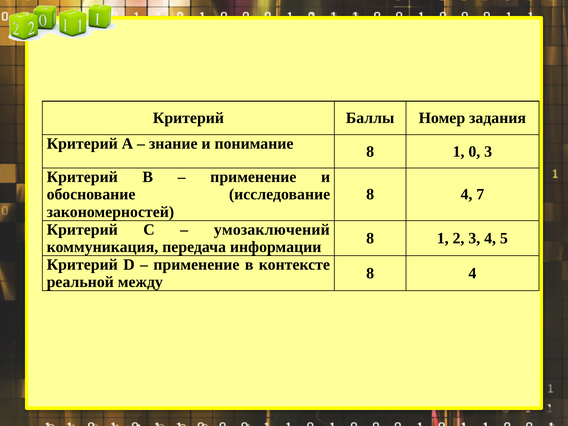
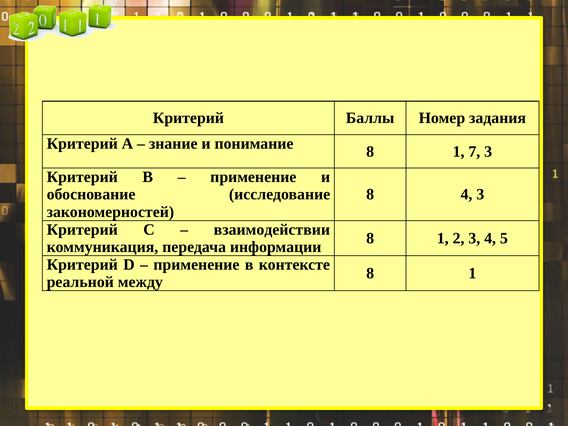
0: 0 -> 7
4 7: 7 -> 3
умозаключений: умозаключений -> взаимодействии
4 at (472, 273): 4 -> 1
